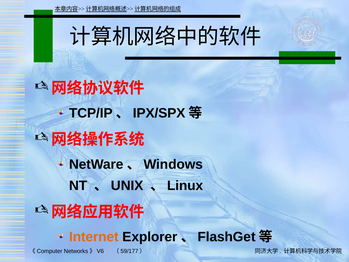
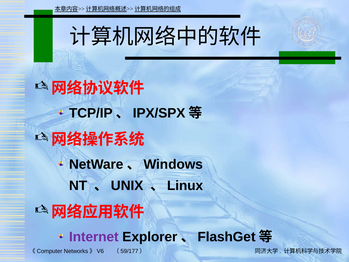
Internet colour: orange -> purple
